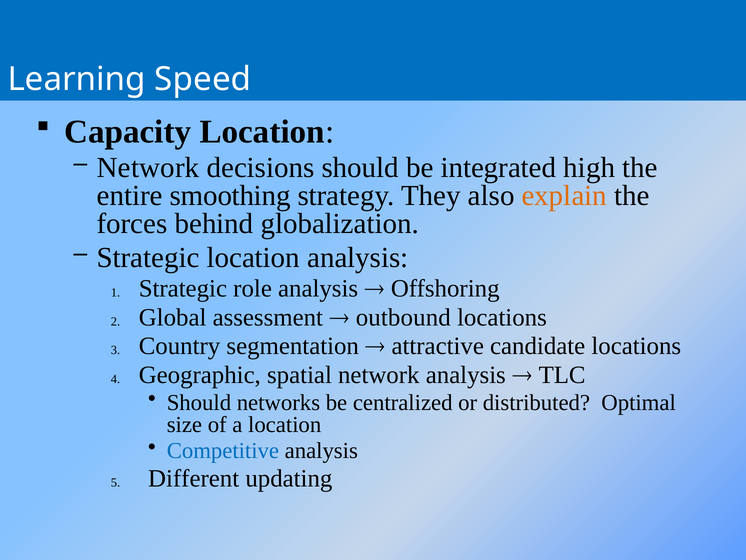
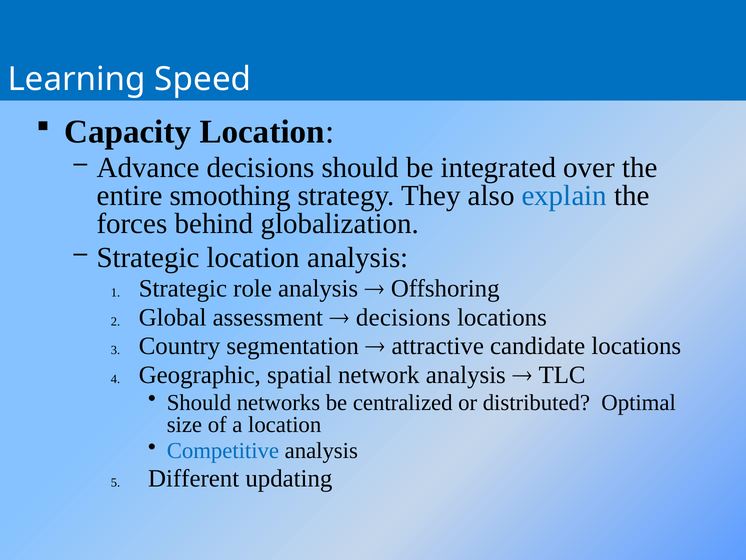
Network at (148, 168): Network -> Advance
high: high -> over
explain colour: orange -> blue
outbound at (403, 317): outbound -> decisions
